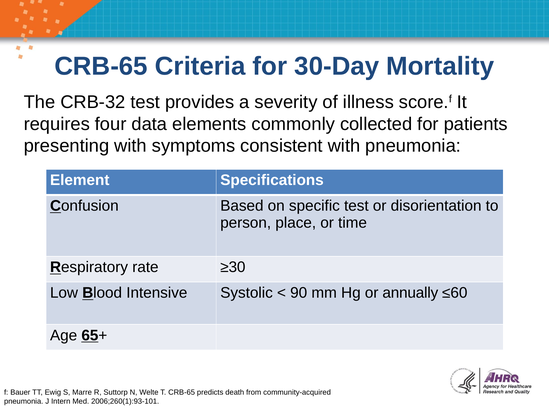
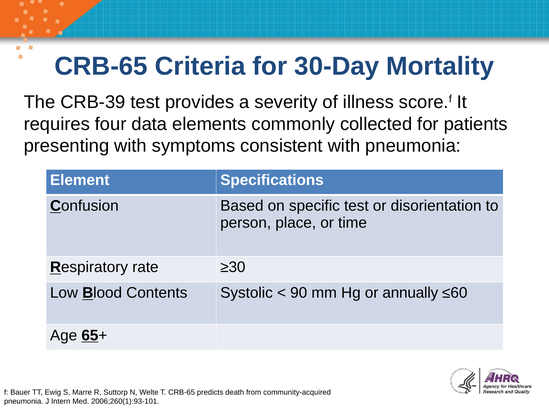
CRB-32: CRB-32 -> CRB-39
Intensive: Intensive -> Contents
